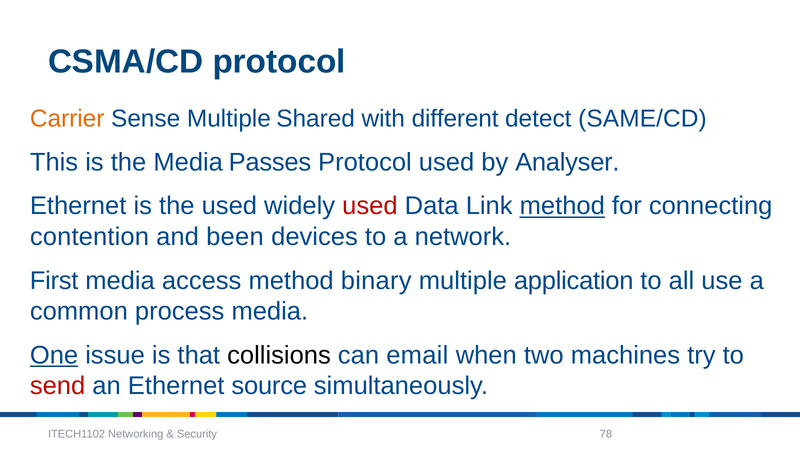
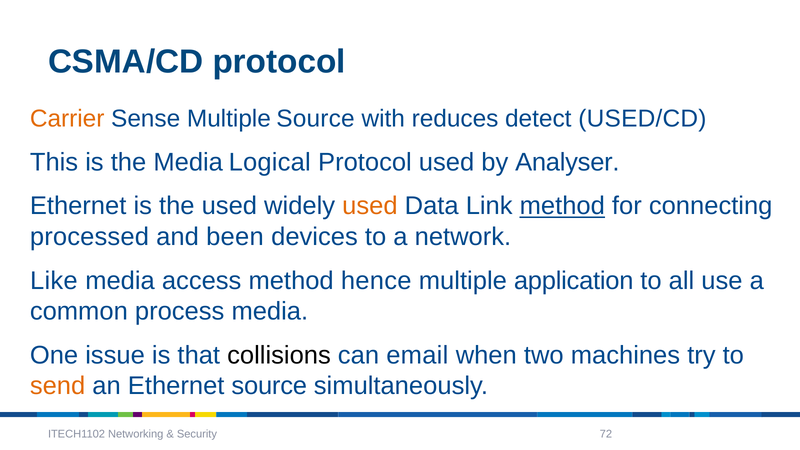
Multiple Shared: Shared -> Source
different: different -> reduces
SAME/CD: SAME/CD -> USED/CD
Passes: Passes -> Logical
used at (370, 206) colour: red -> orange
contention: contention -> processed
First: First -> Like
binary: binary -> hence
One underline: present -> none
send colour: red -> orange
78: 78 -> 72
